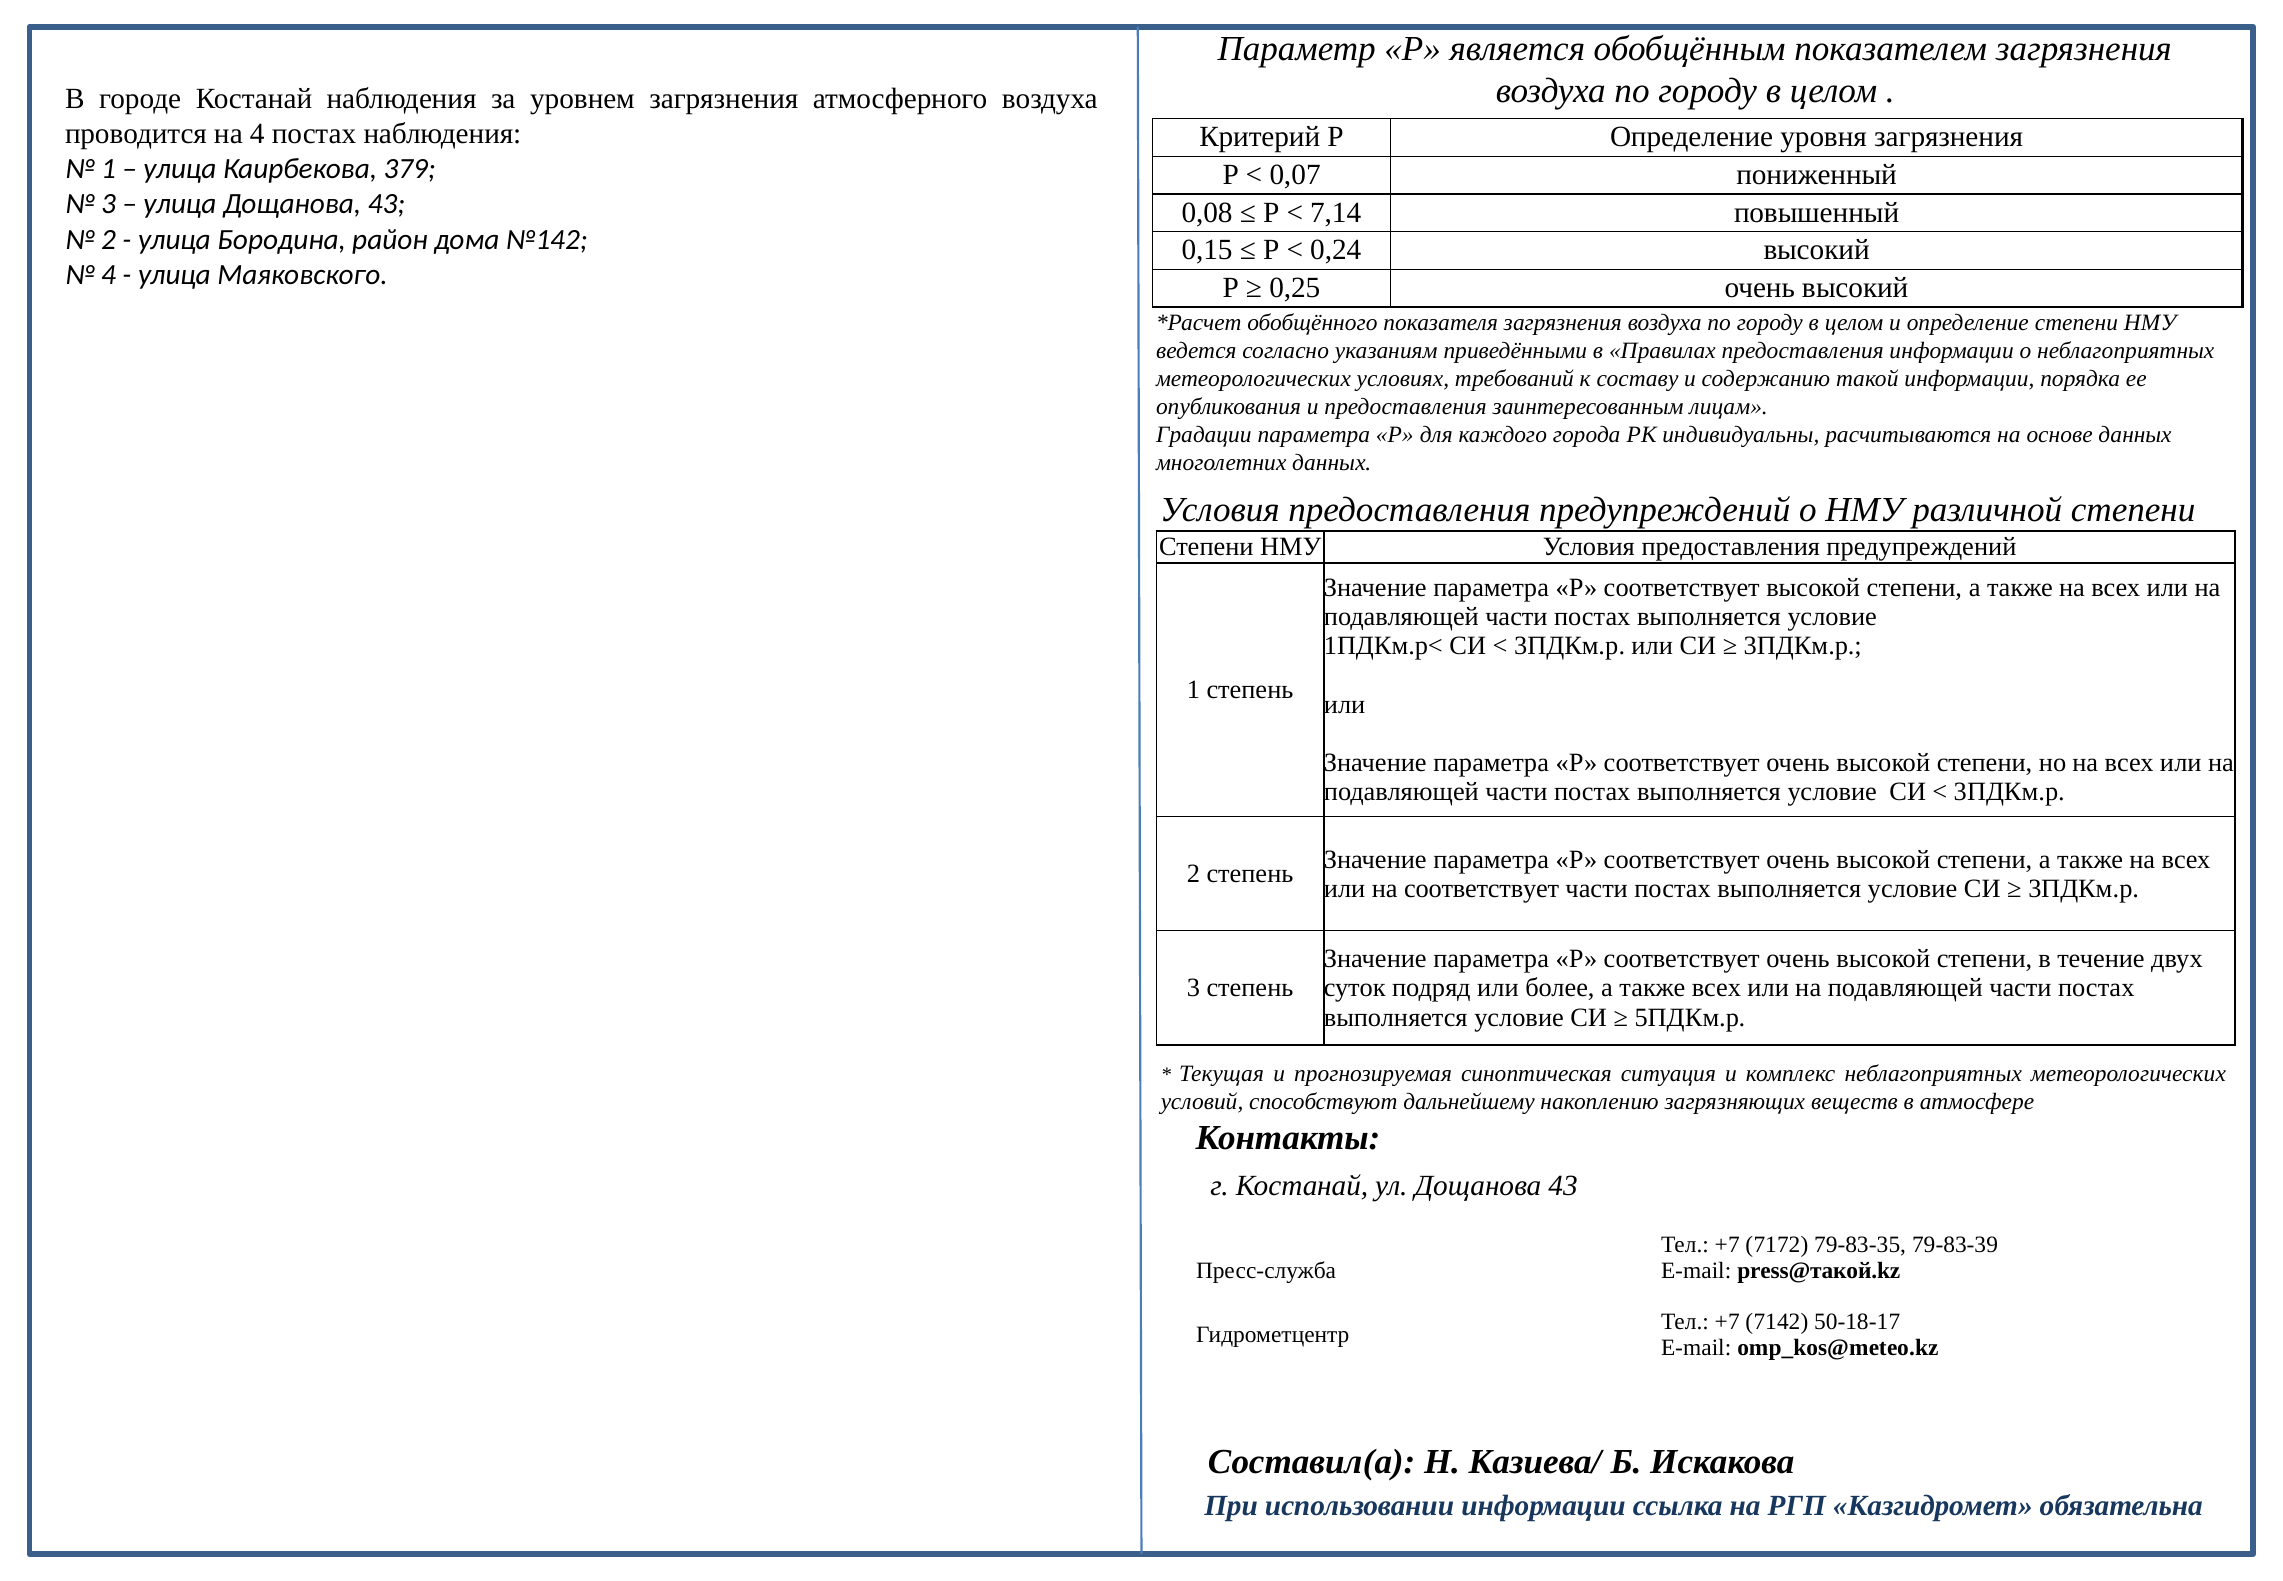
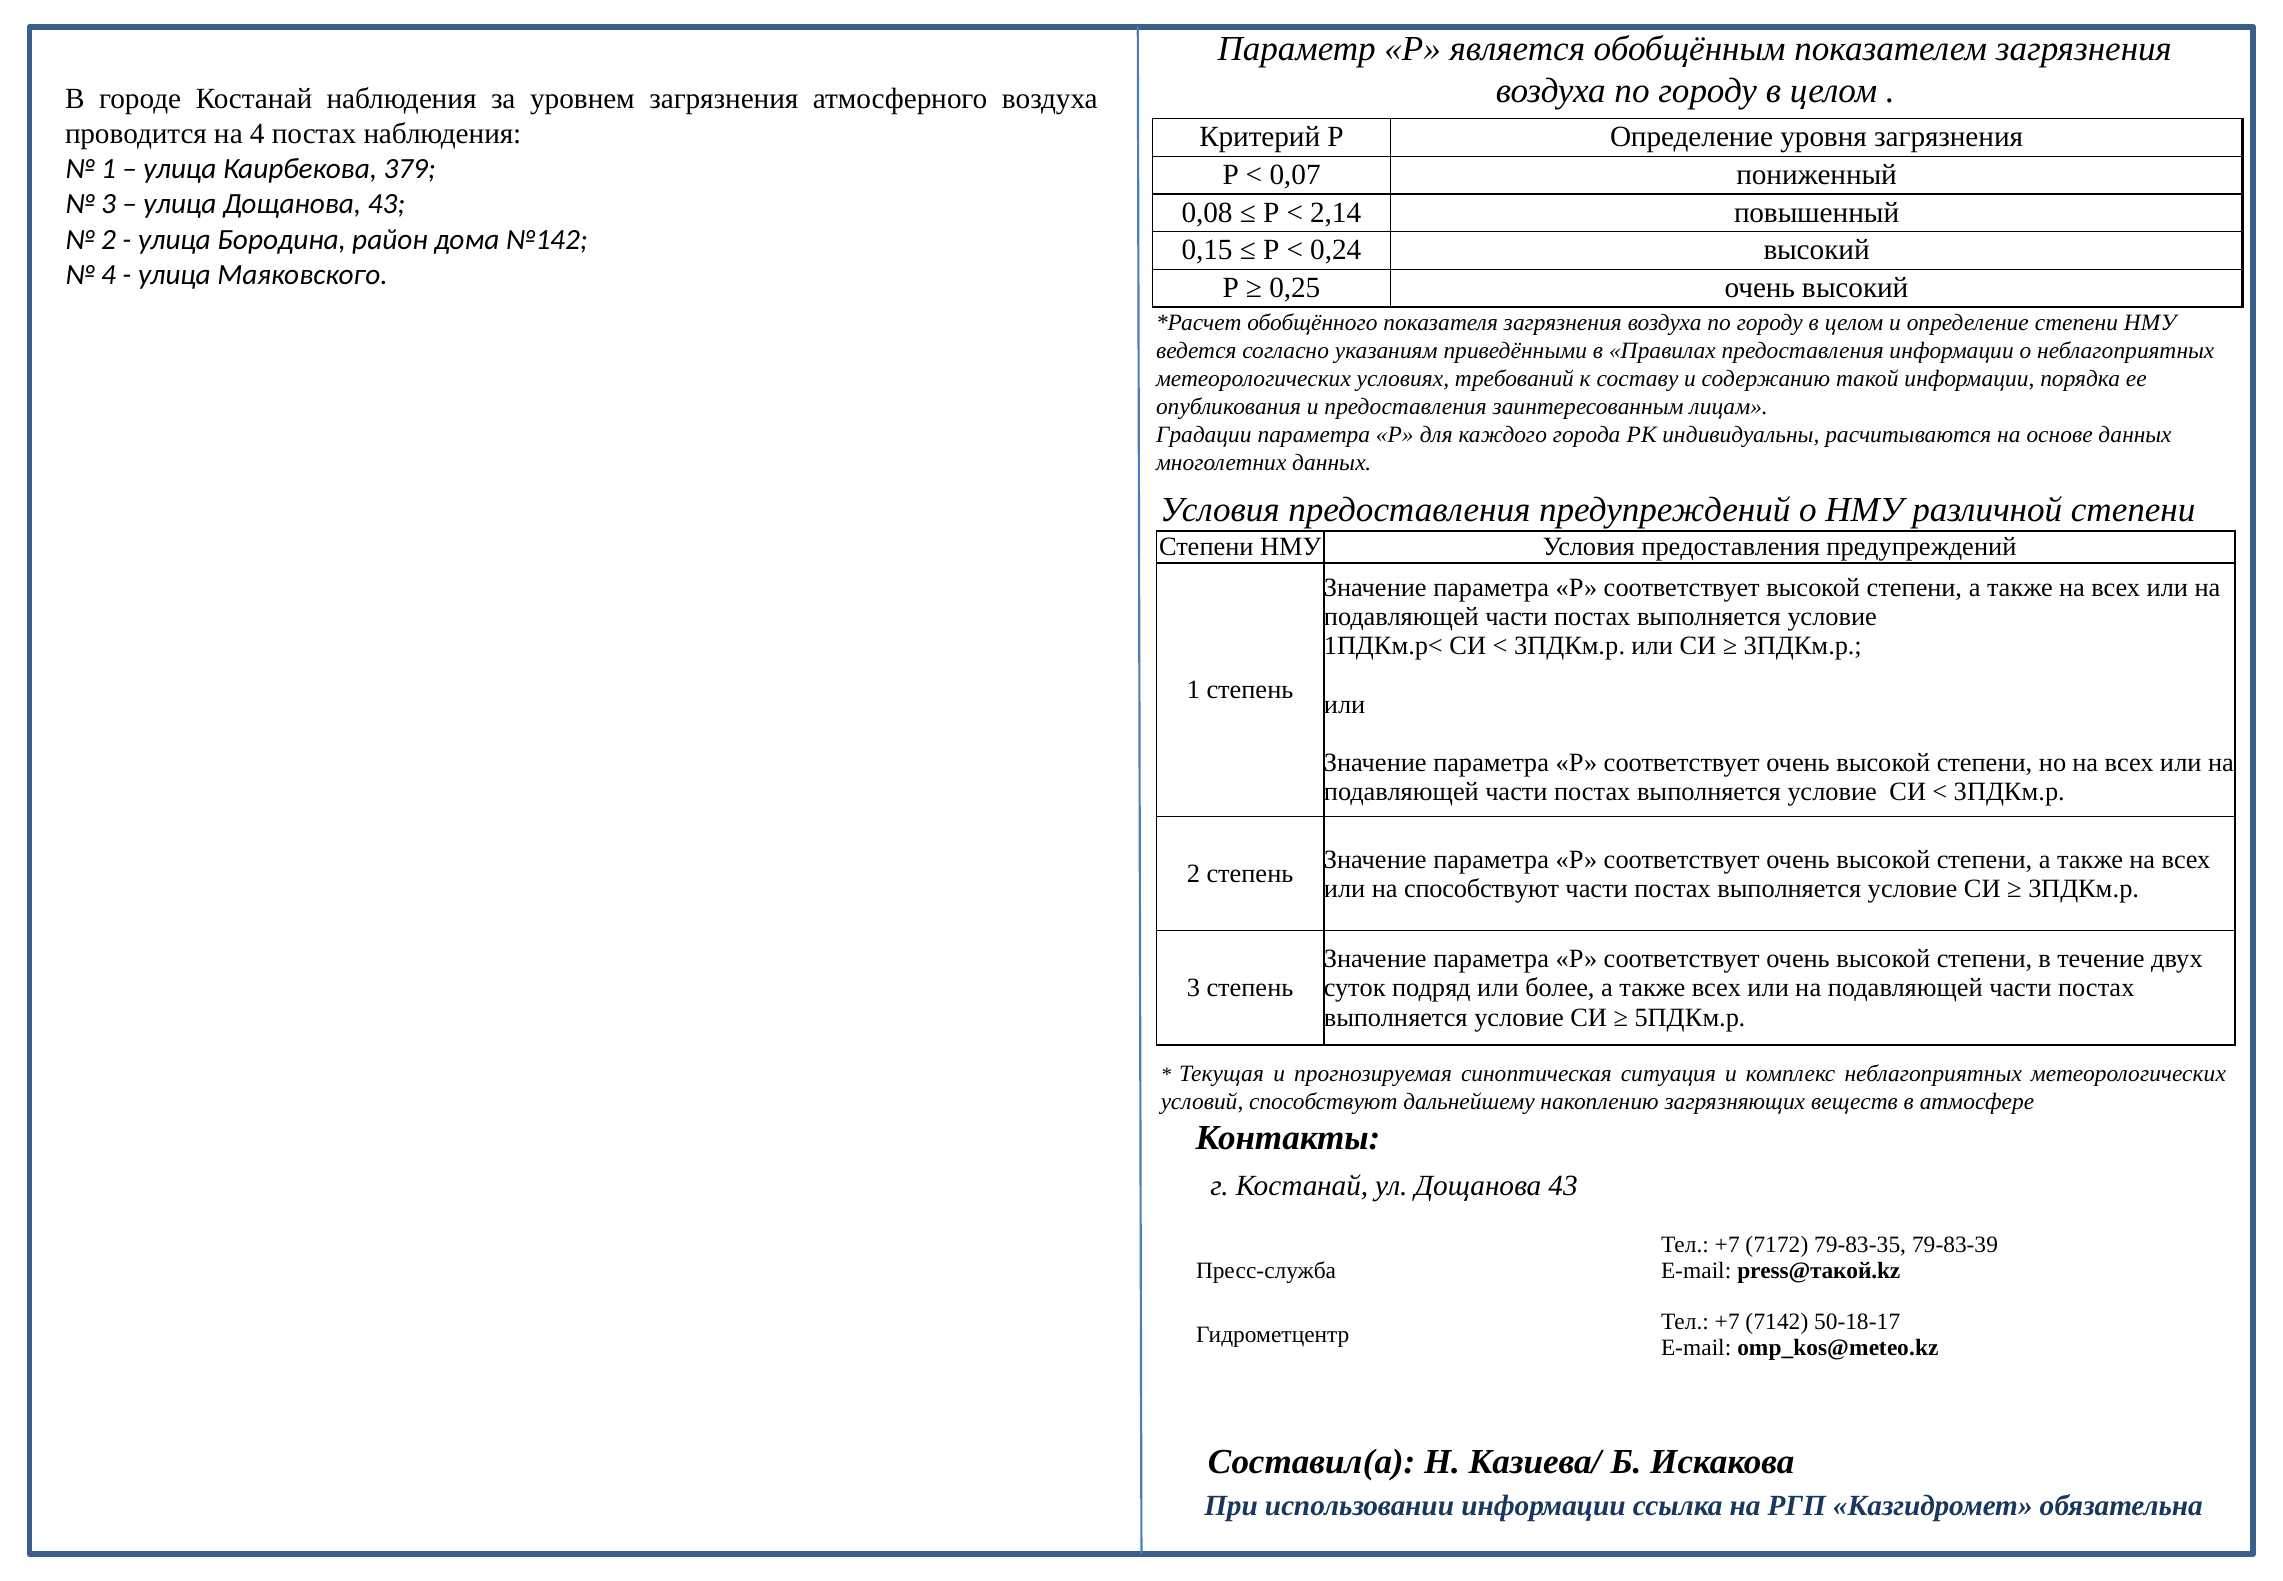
7,14: 7,14 -> 2,14
на соответствует: соответствует -> способствуют
